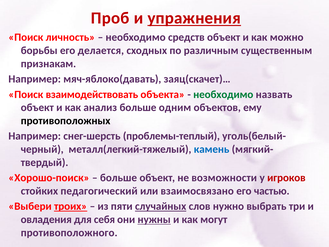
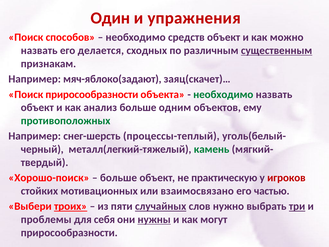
Проб: Проб -> Один
упражнения underline: present -> none
личность: личность -> способов
борьбы at (39, 50): борьбы -> назвать
существенным underline: none -> present
мяч-яблоко(давать: мяч-яблоко(давать -> мяч-яблоко(задают
Поиск взаимодействовать: взаимодействовать -> приросообразности
противоположных colour: black -> green
проблемы-теплый: проблемы-теплый -> процессы-теплый
камень colour: blue -> green
возможности: возможности -> практическую
педагогический: педагогический -> мотивационных
три underline: none -> present
овладения: овладения -> проблемы
противоположного at (69, 232): противоположного -> приросообразности
